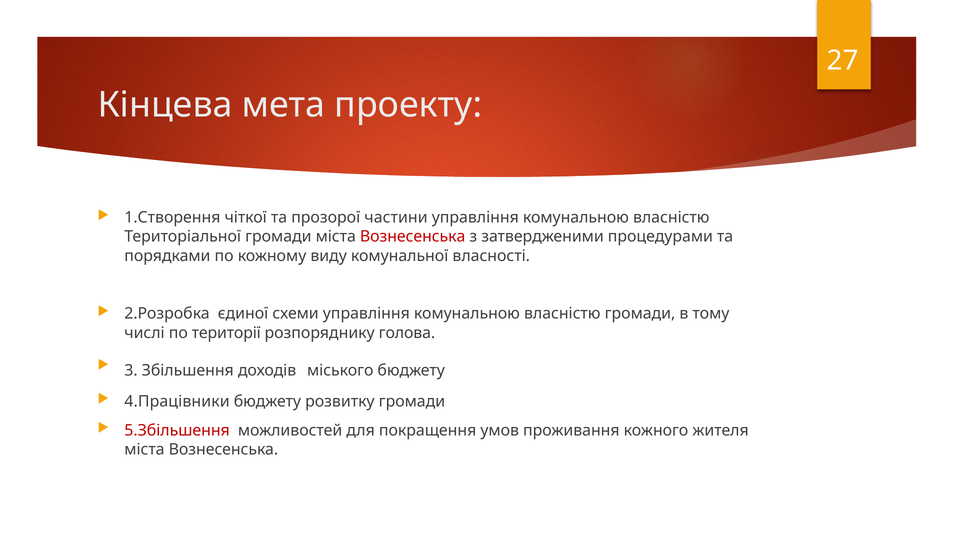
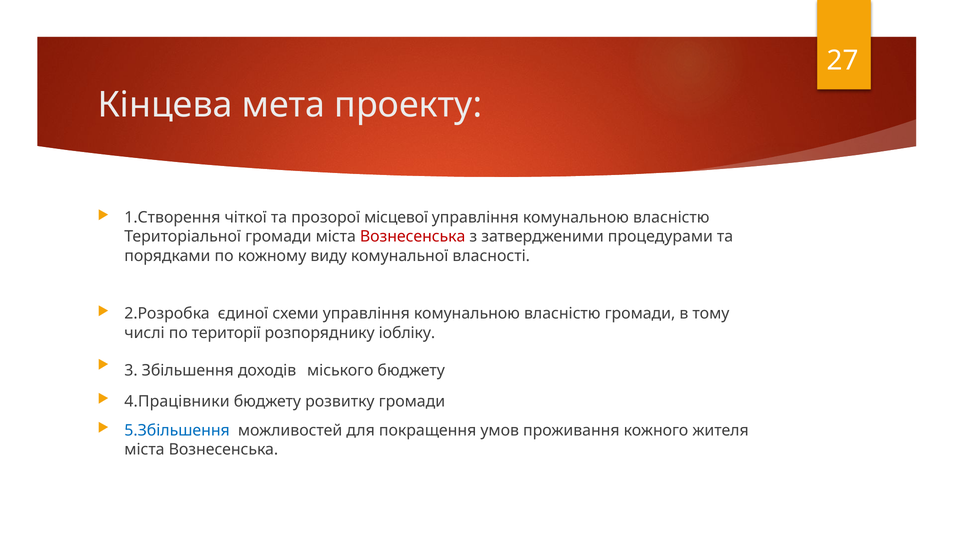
частини: частини -> місцевої
голова: голова -> іобліку
5.Збільшення colour: red -> blue
